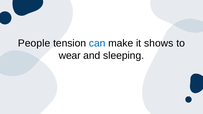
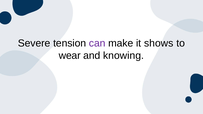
People: People -> Severe
can colour: blue -> purple
sleeping: sleeping -> knowing
